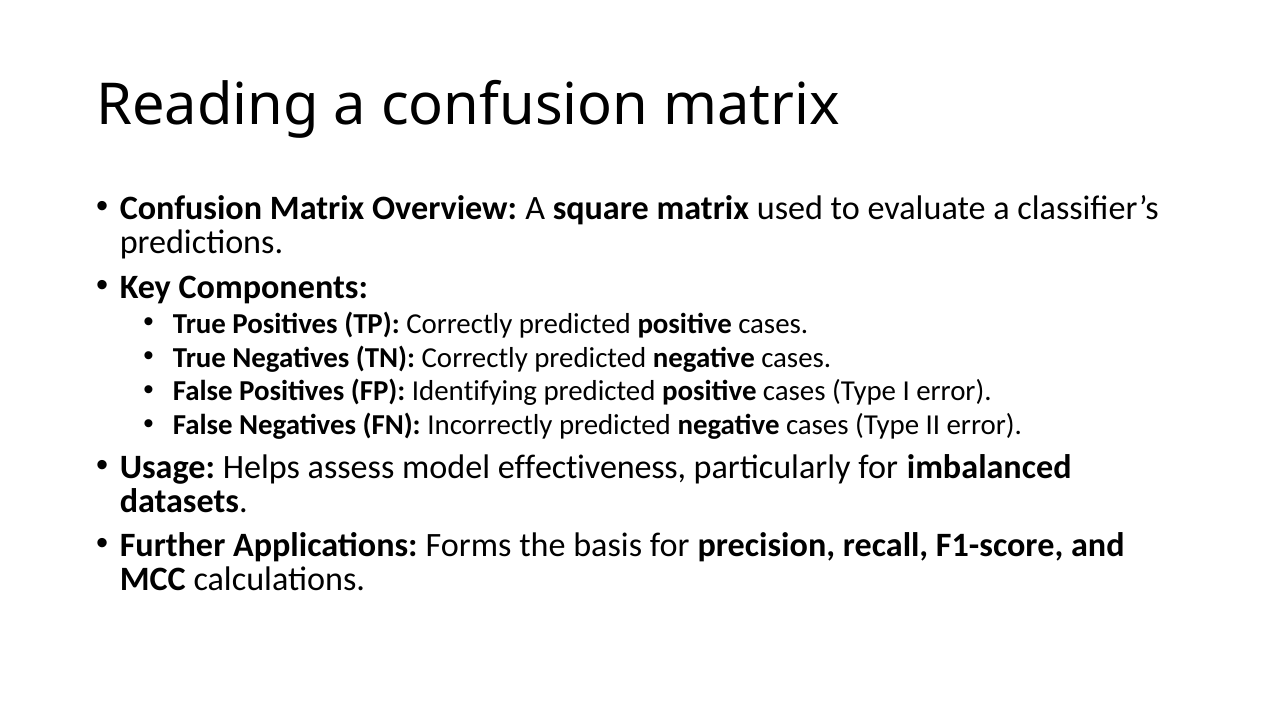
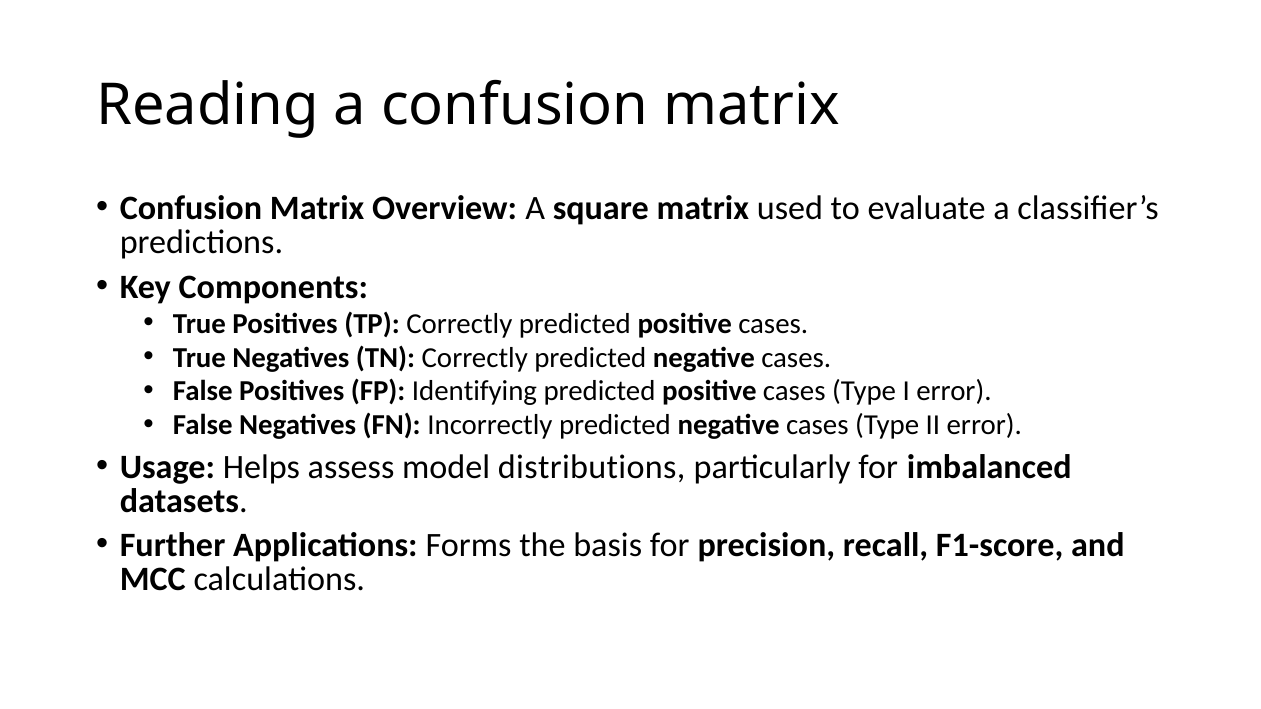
effectiveness: effectiveness -> distributions
